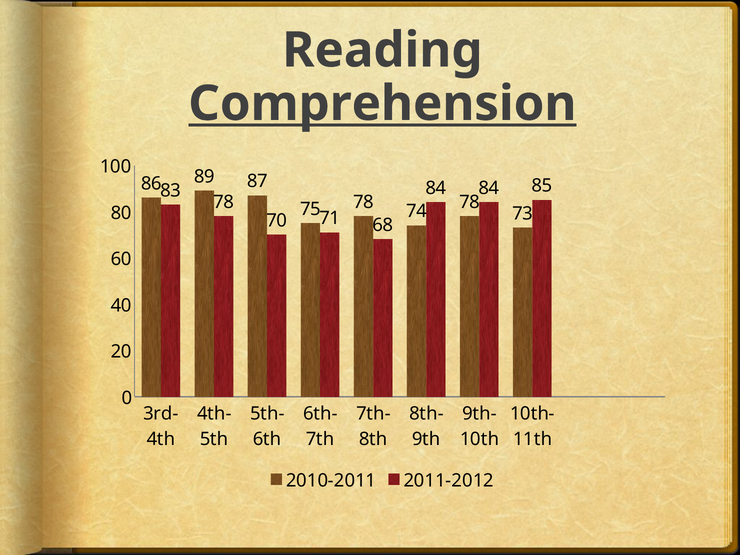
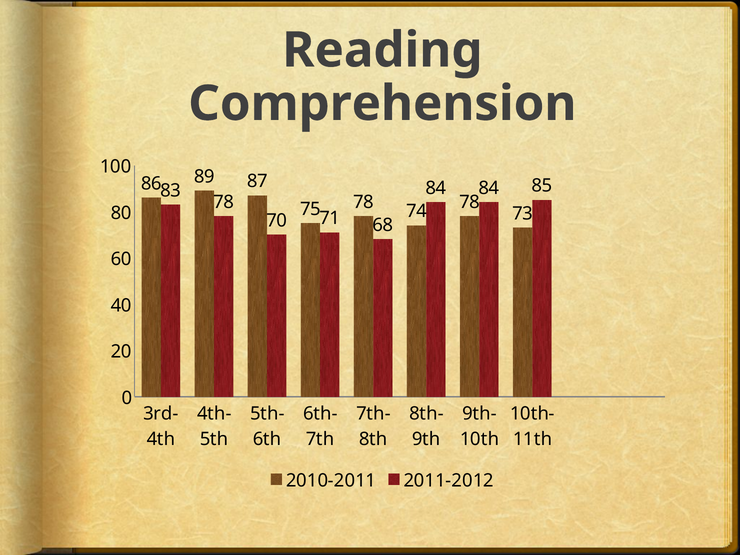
Comprehension underline: present -> none
